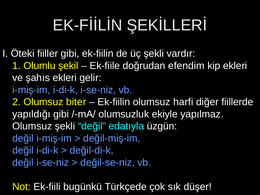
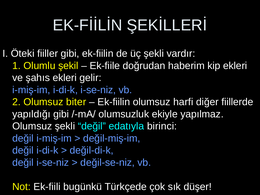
efendim: efendim -> haberim
üzgün: üzgün -> birinci
